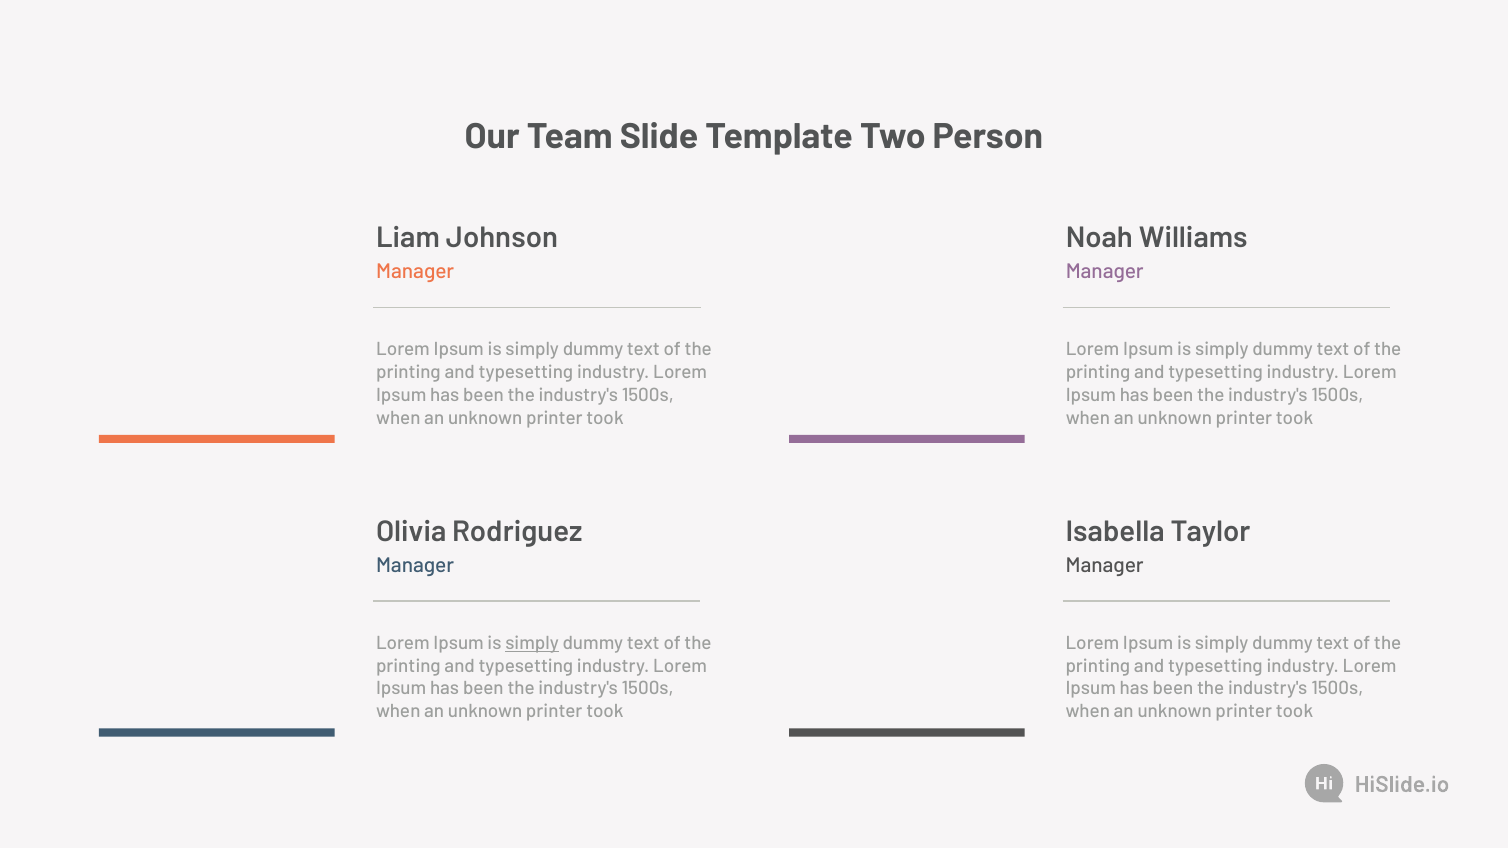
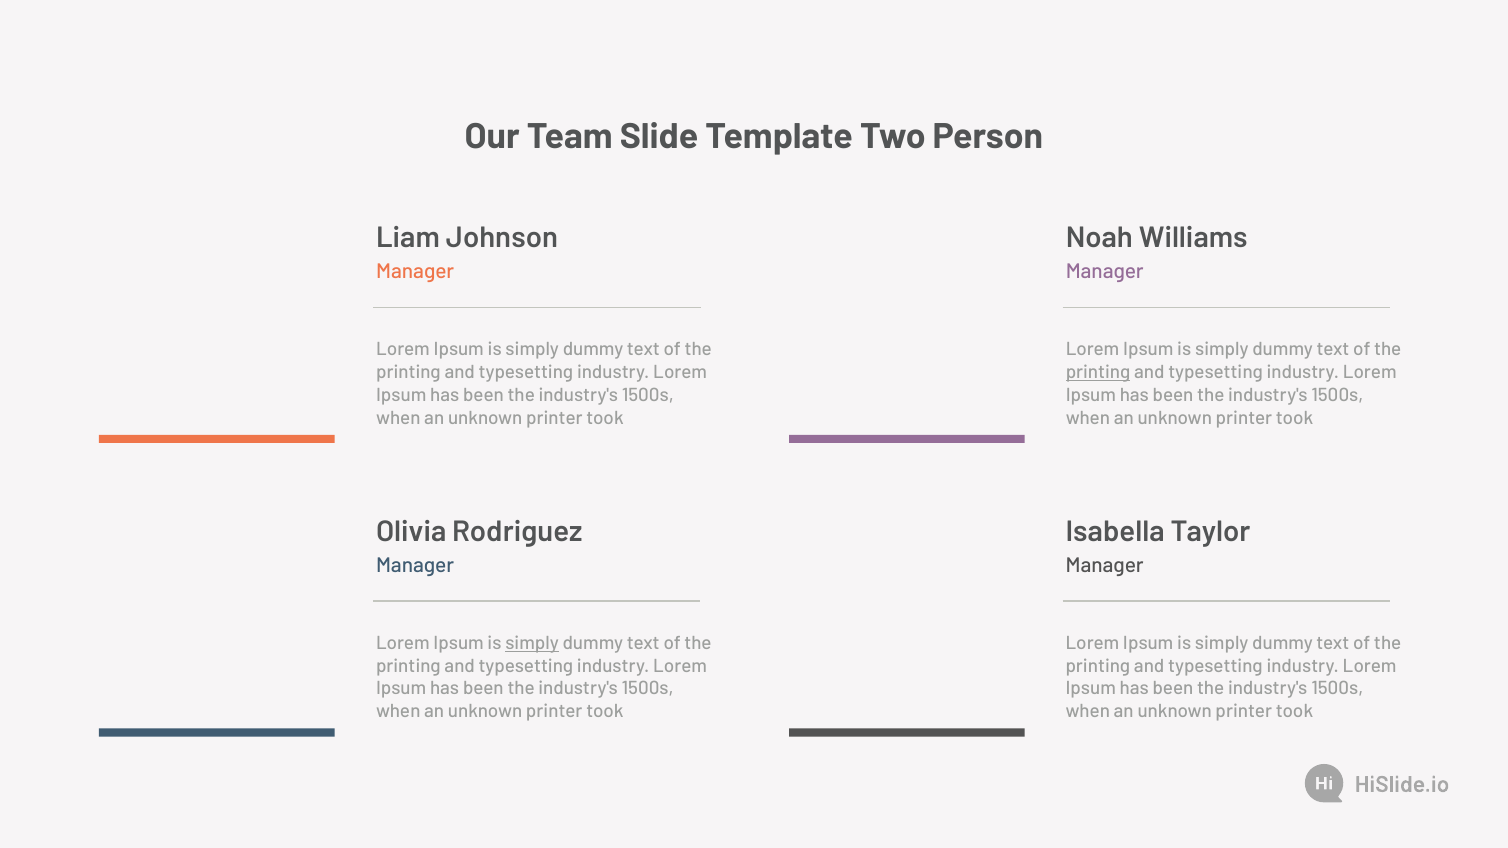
printing at (1098, 373) underline: none -> present
